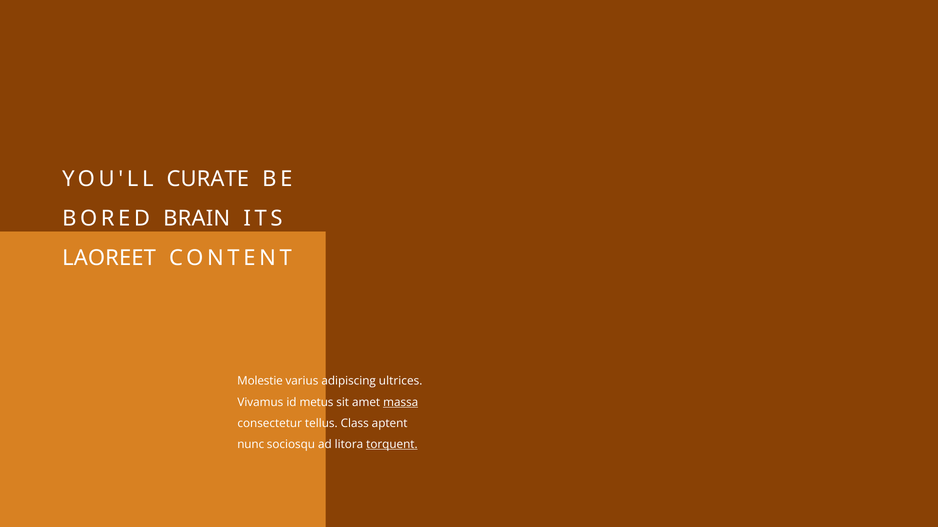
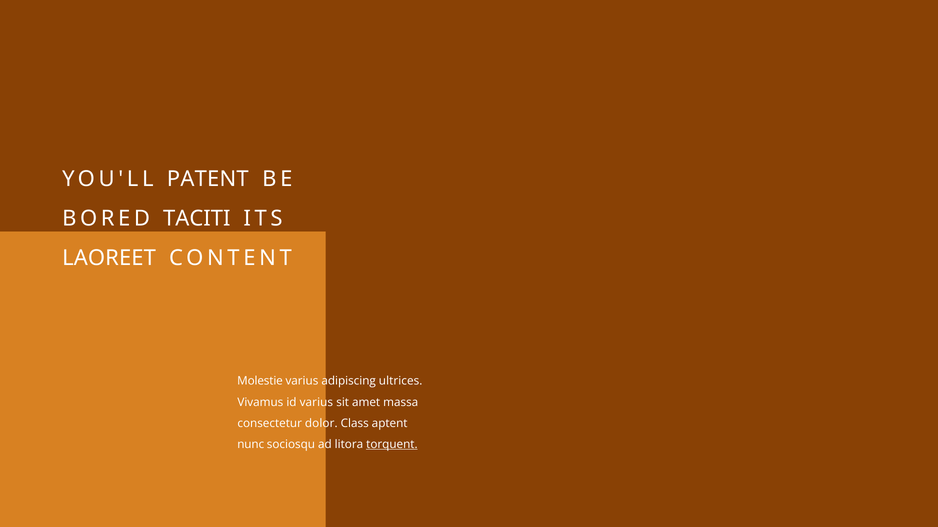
CURATE: CURATE -> PATENT
BRAIN: BRAIN -> TACITI
id metus: metus -> varius
massa underline: present -> none
tellus: tellus -> dolor
